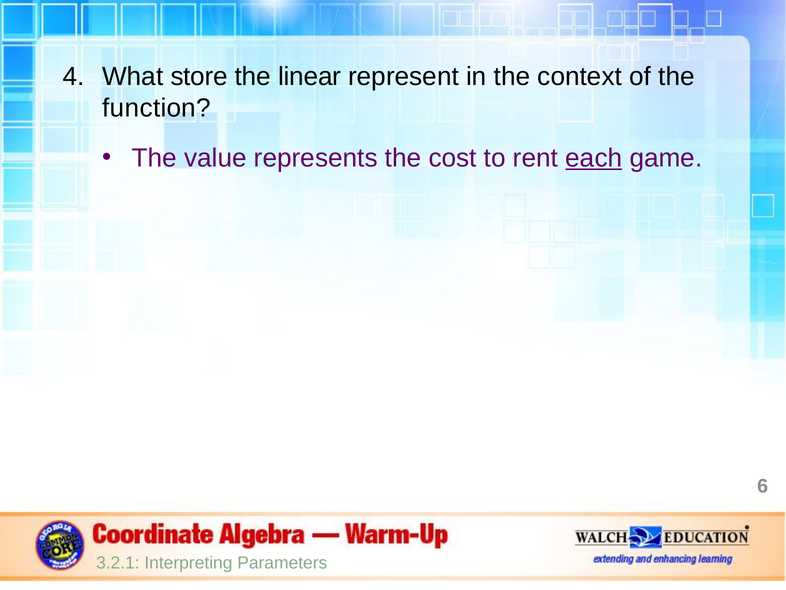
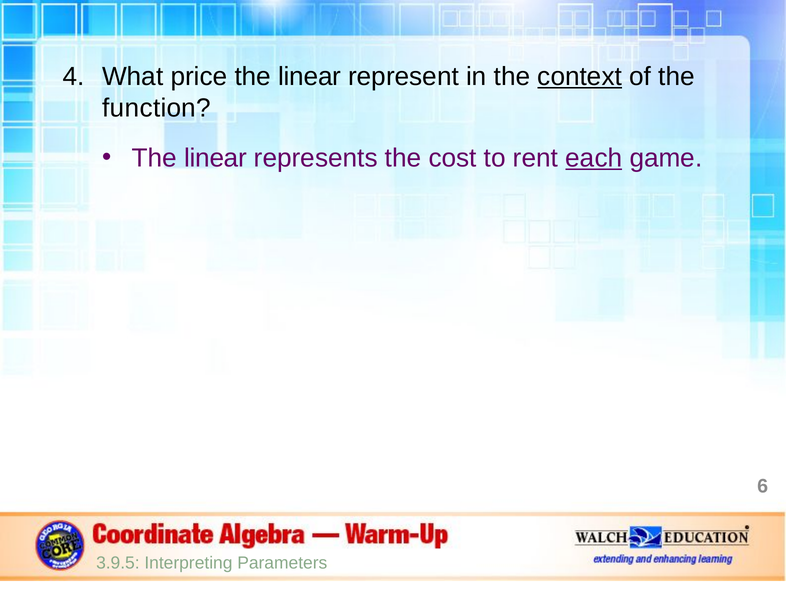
store: store -> price
context underline: none -> present
value at (215, 158): value -> linear
3.2.1: 3.2.1 -> 3.9.5
